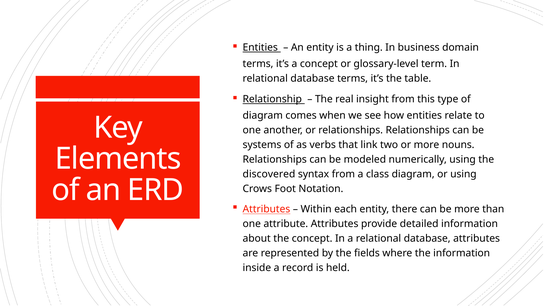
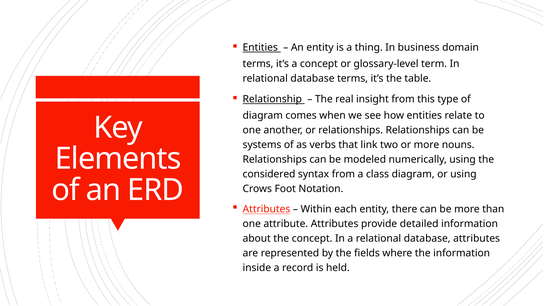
discovered: discovered -> considered
